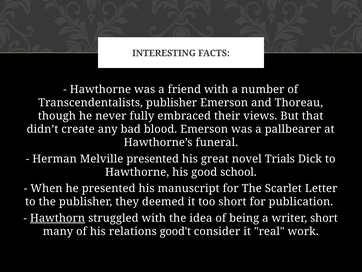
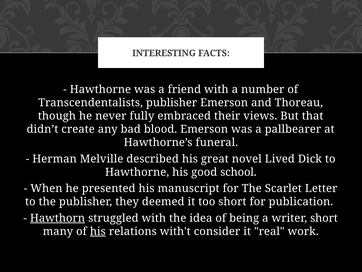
Melville presented: presented -> described
Trials: Trials -> Lived
his at (98, 231) underline: none -> present
good't: good't -> with't
